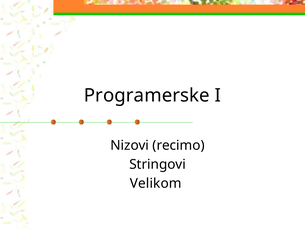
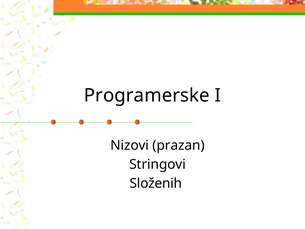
recimo: recimo -> prazan
Velikom: Velikom -> Složenih
